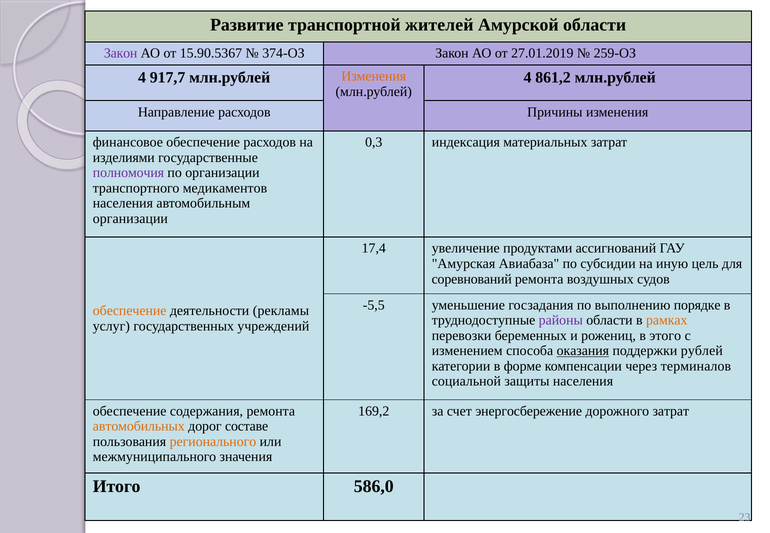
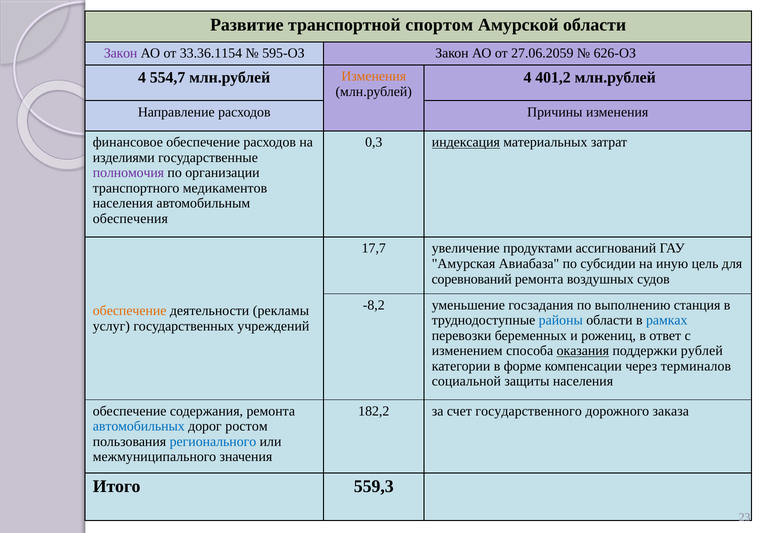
жителей: жителей -> спортом
15.90.5367: 15.90.5367 -> 33.36.1154
374-ОЗ: 374-ОЗ -> 595-ОЗ
27.01.2019: 27.01.2019 -> 27.06.2059
259-ОЗ: 259-ОЗ -> 626-ОЗ
917,7: 917,7 -> 554,7
861,2: 861,2 -> 401,2
индексация underline: none -> present
организации at (130, 219): организации -> обеспечения
17,4: 17,4 -> 17,7
-5,5: -5,5 -> -8,2
порядке: порядке -> станция
районы colour: purple -> blue
рамках colour: orange -> blue
этого: этого -> ответ
169,2: 169,2 -> 182,2
энергосбережение: энергосбережение -> государственного
дорожного затрат: затрат -> заказа
автомобильных colour: orange -> blue
составе: составе -> ростом
регионального colour: orange -> blue
586,0: 586,0 -> 559,3
